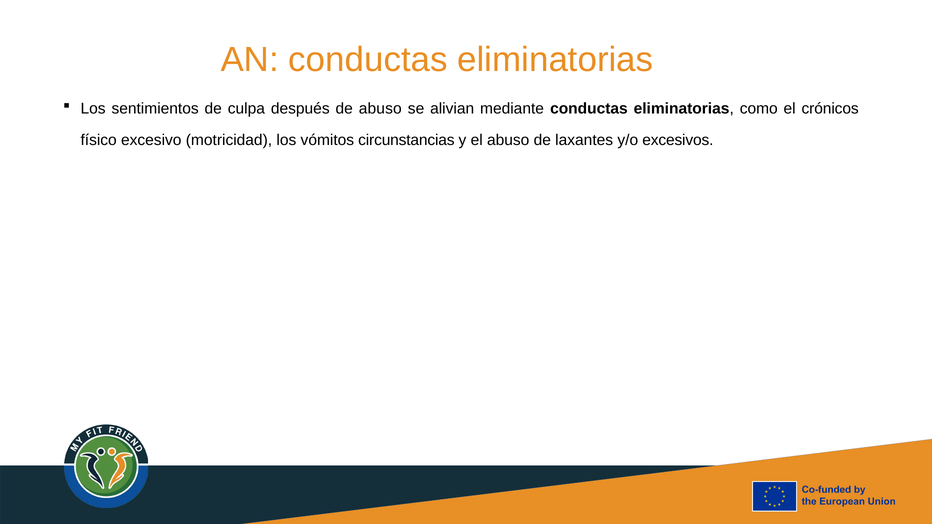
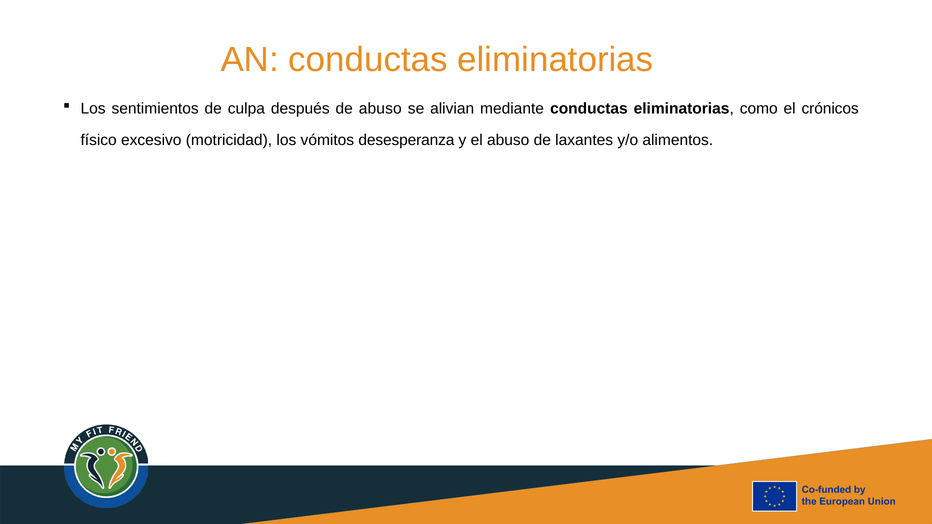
circunstancias: circunstancias -> desesperanza
excesivos: excesivos -> alimentos
